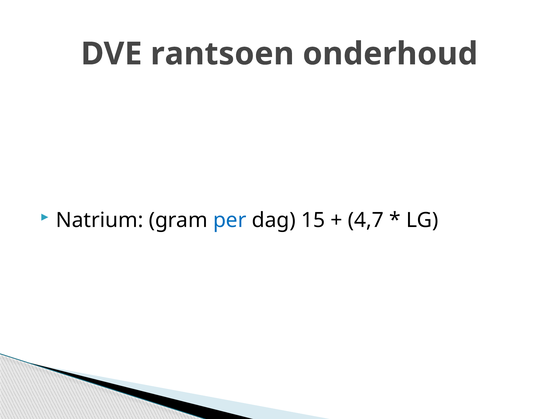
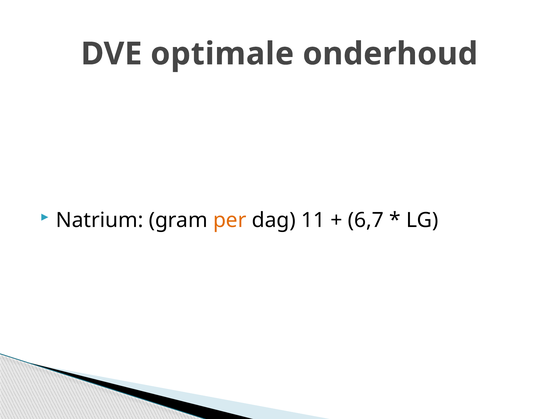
rantsoen: rantsoen -> optimale
per colour: blue -> orange
15: 15 -> 11
4,7: 4,7 -> 6,7
